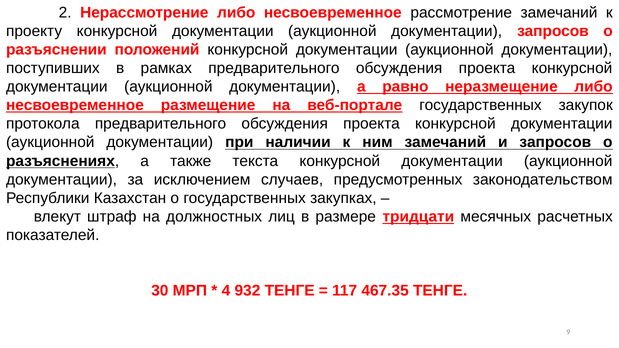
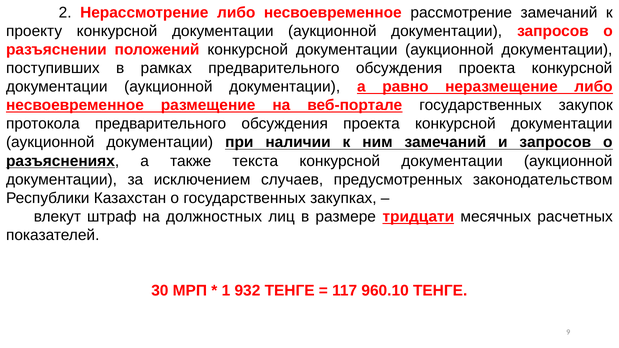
4: 4 -> 1
467.35: 467.35 -> 960.10
